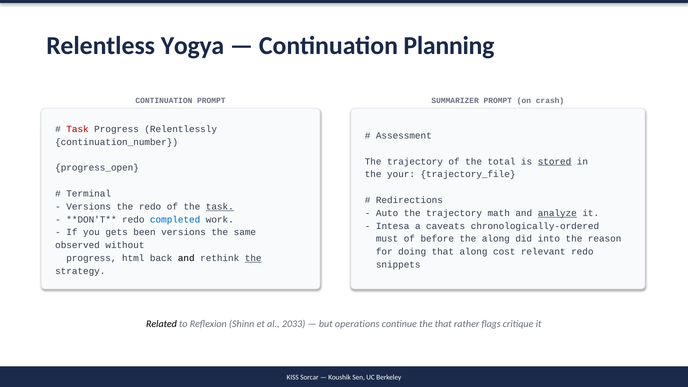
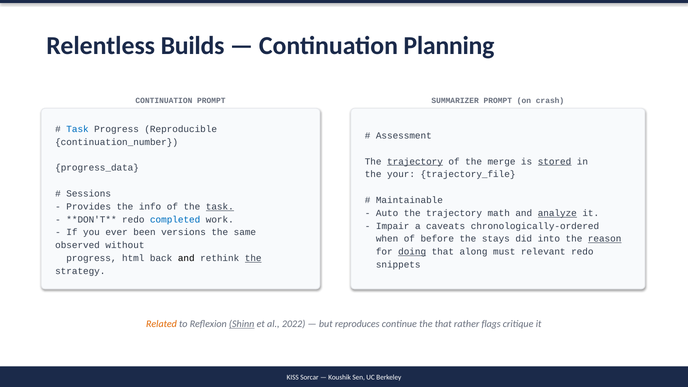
Yogya: Yogya -> Builds
Task at (78, 129) colour: red -> blue
Relentlessly: Relentlessly -> Reproducible
trajectory at (415, 161) underline: none -> present
total: total -> merge
progress_open: progress_open -> progress_data
Terminal: Terminal -> Sessions
Redirections: Redirections -> Maintainable
Versions at (89, 207): Versions -> Provides
the redo: redo -> info
Intesa: Intesa -> Impair
gets: gets -> ever
must: must -> when
the along: along -> stays
reason underline: none -> present
doing underline: none -> present
cost: cost -> must
Related colour: black -> orange
Shinn underline: none -> present
2033: 2033 -> 2022
operations: operations -> reproduces
